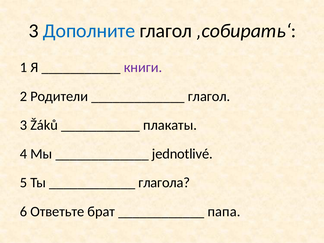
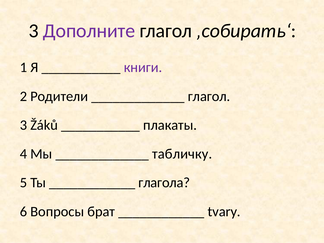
Дополните colour: blue -> purple
jednotlivé: jednotlivé -> табличку
Ответьте: Ответьте -> Вопросы
папа: папа -> tvary
